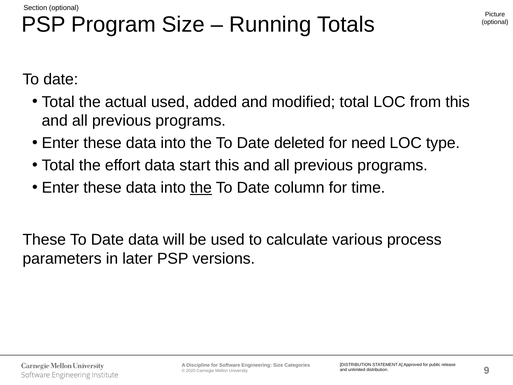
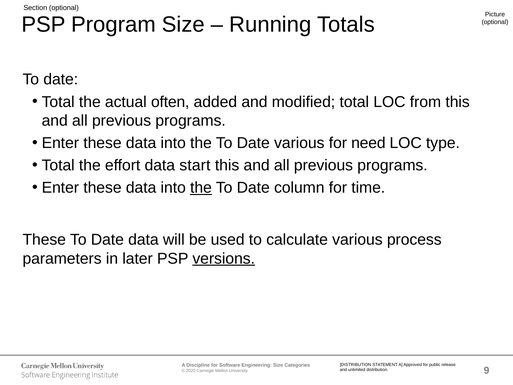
actual used: used -> often
Date deleted: deleted -> various
versions underline: none -> present
